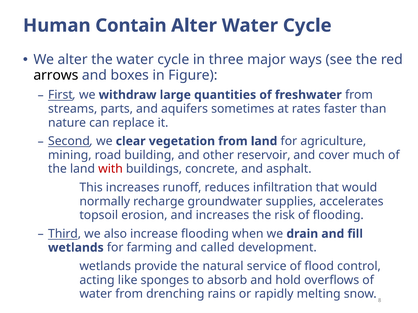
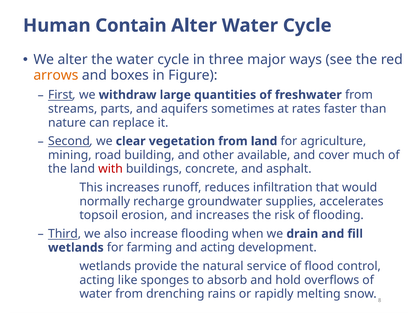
arrows colour: black -> orange
reservoir: reservoir -> available
and called: called -> acting
